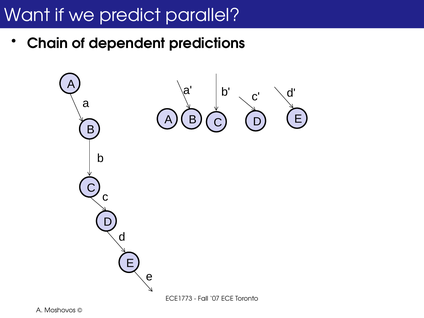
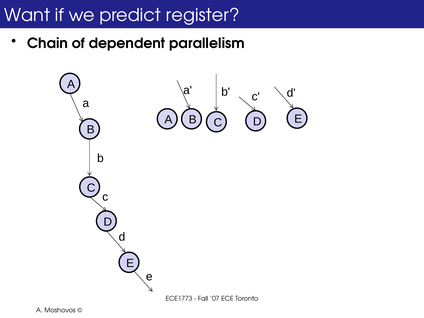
parallel: parallel -> register
predictions: predictions -> parallelism
